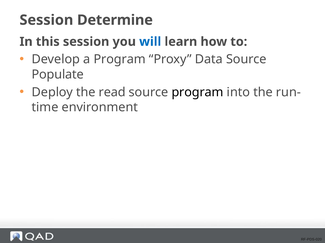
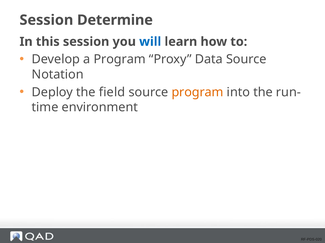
Populate: Populate -> Notation
read: read -> field
program at (198, 92) colour: black -> orange
